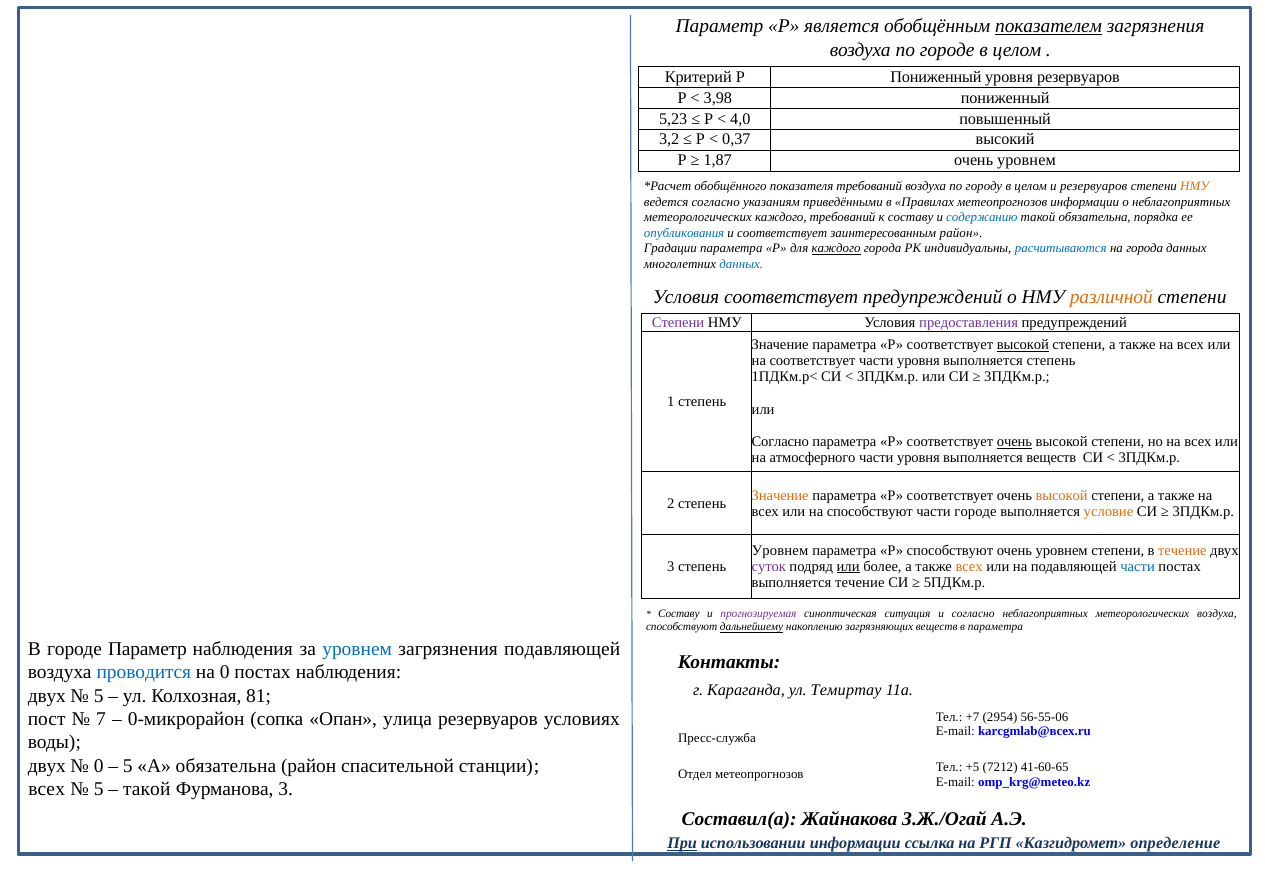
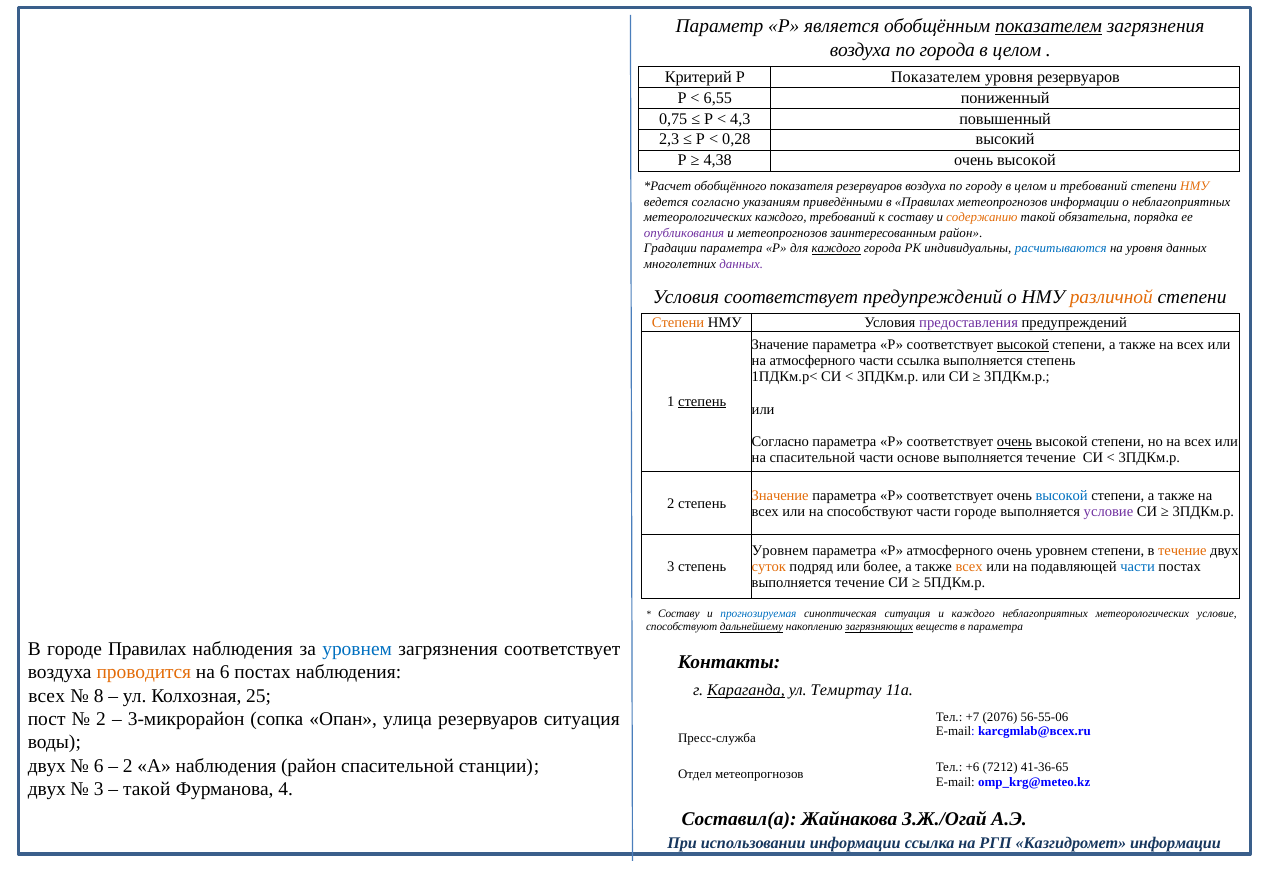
по городе: городе -> города
Р Пониженный: Пониженный -> Показателем
3,98: 3,98 -> 6,55
5,23: 5,23 -> 0,75
4,0: 4,0 -> 4,3
3,2: 3,2 -> 2,3
0,37: 0,37 -> 0,28
1,87: 1,87 -> 4,38
уровнем at (1026, 160): уровнем -> высокой
показателя требований: требований -> резервуаров
и резервуаров: резервуаров -> требований
содержанию colour: blue -> orange
опубликования colour: blue -> purple
и соответствует: соответствует -> метеопрогнозов
на города: города -> уровня
данных at (741, 264) colour: blue -> purple
Степени at (678, 322) colour: purple -> orange
на соответствует: соответствует -> атмосферного
уровня at (918, 361): уровня -> ссылка
степень at (702, 401) underline: none -> present
на атмосферного: атмосферного -> спасительной
уровня at (918, 458): уровня -> основе
веществ at (1051, 458): веществ -> течение
высокой at (1062, 495) colour: orange -> blue
условие at (1108, 511) colour: orange -> purple
Р способствуют: способствуют -> атмосферного
суток colour: purple -> orange
или at (848, 566) underline: present -> none
прогнозируемая colour: purple -> blue
и согласно: согласно -> каждого
метеорологических воздуха: воздуха -> условие
загрязняющих underline: none -> present
городе Параметр: Параметр -> Правилах
загрязнения подавляющей: подавляющей -> соответствует
проводится colour: blue -> orange
на 0: 0 -> 6
Караганда underline: none -> present
двух at (47, 695): двух -> всех
5 at (99, 695): 5 -> 8
81: 81 -> 25
7 at (101, 719): 7 -> 2
0-микрорайон: 0-микрорайон -> 3-микрорайон
резервуаров условиях: условиях -> ситуация
2954: 2954 -> 2076
0 at (99, 766): 0 -> 6
5 at (128, 766): 5 -> 2
А обязательна: обязательна -> наблюдения
+5: +5 -> +6
41-60-65: 41-60-65 -> 41-36-65
всех at (47, 789): всех -> двух
5 at (99, 789): 5 -> 3
Фурманова 3: 3 -> 4
При underline: present -> none
Казгидромет определение: определение -> информации
